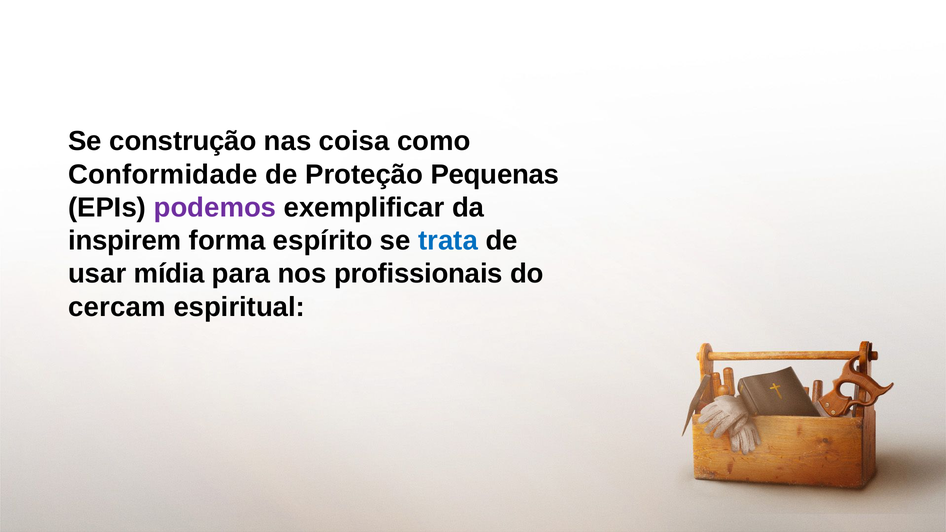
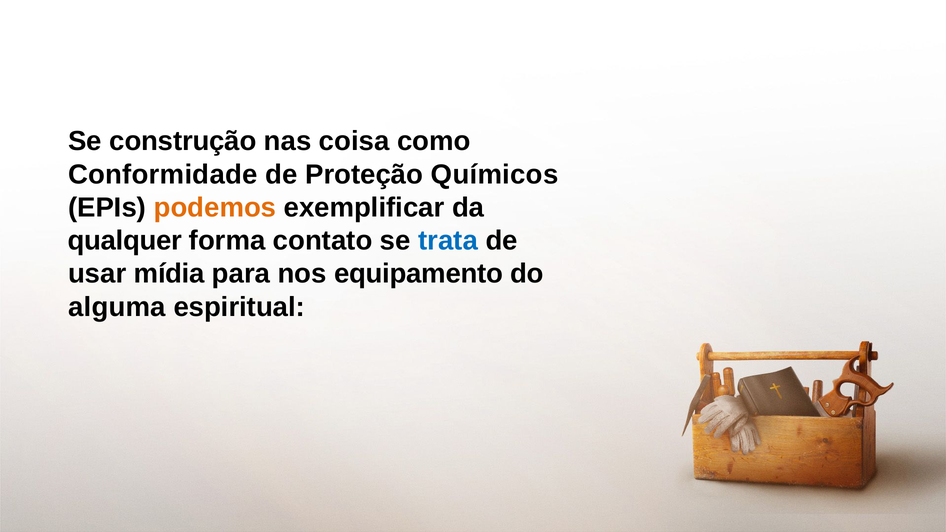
Pequenas: Pequenas -> Químicos
podemos colour: purple -> orange
inspirem: inspirem -> qualquer
espírito: espírito -> contato
profissionais: profissionais -> equipamento
cercam: cercam -> alguma
